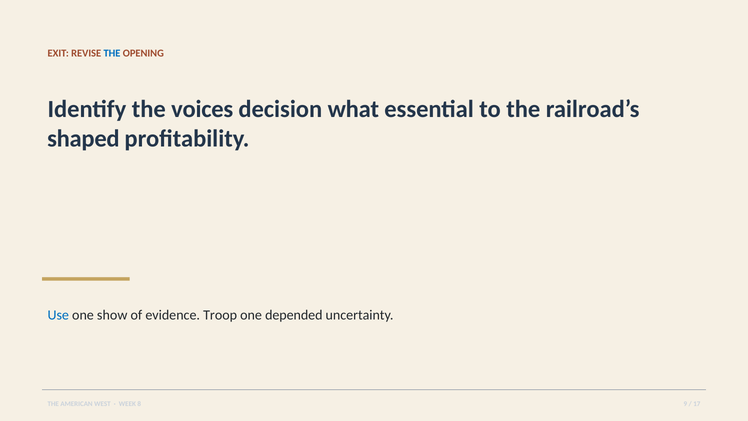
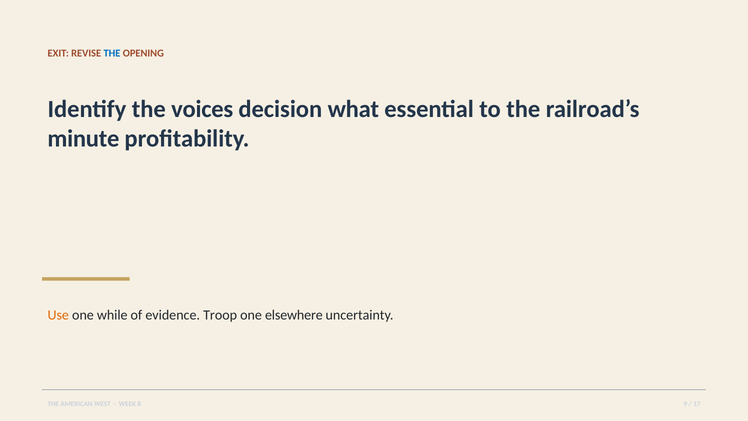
shaped: shaped -> minute
Use colour: blue -> orange
show: show -> while
depended: depended -> elsewhere
